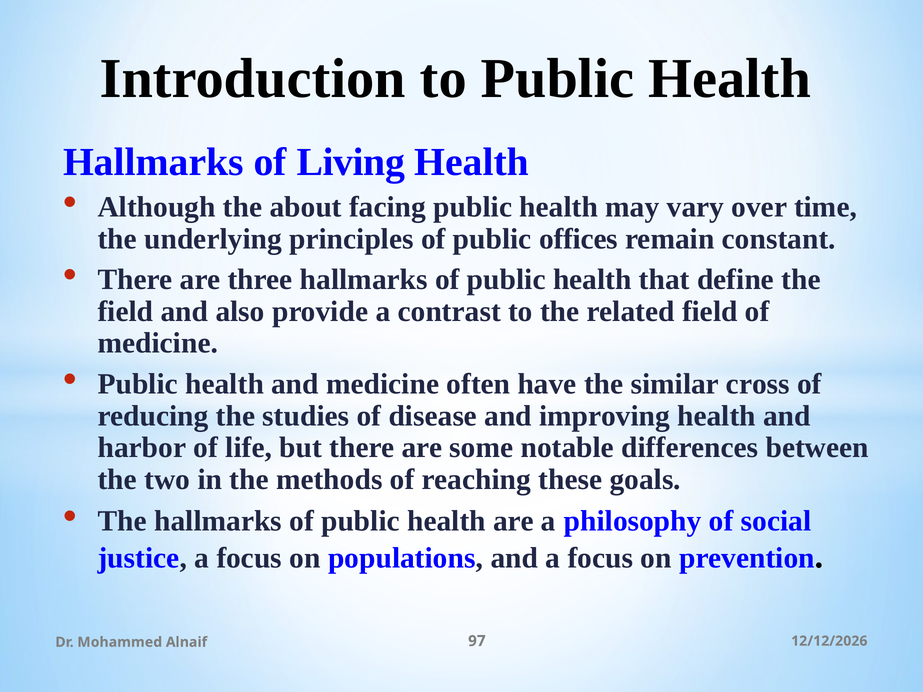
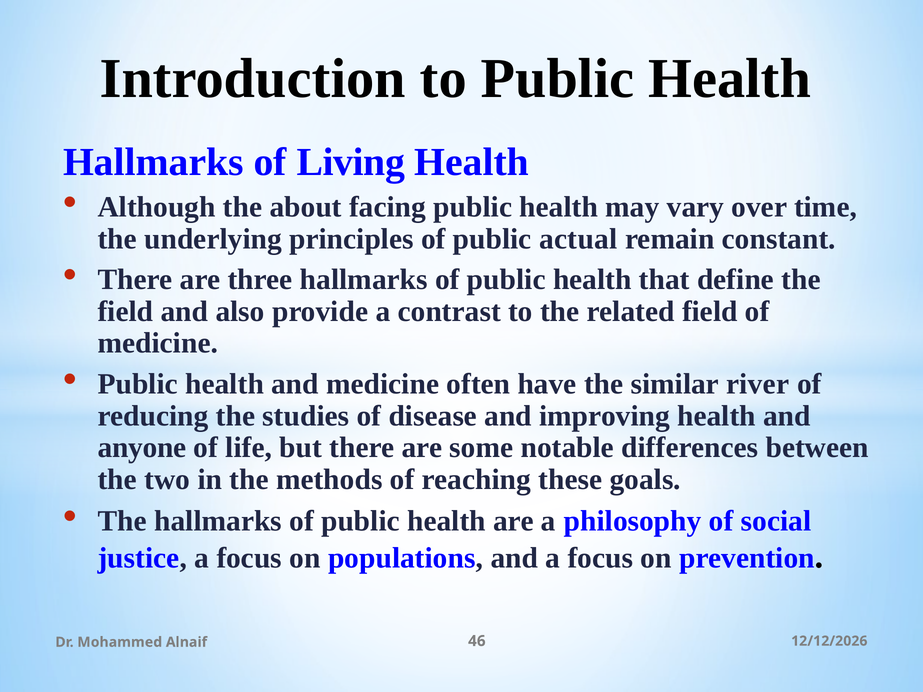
offices: offices -> actual
cross: cross -> river
harbor: harbor -> anyone
97: 97 -> 46
